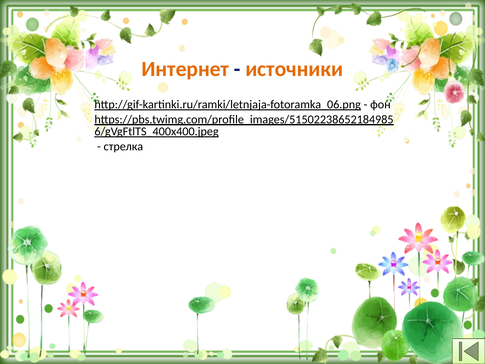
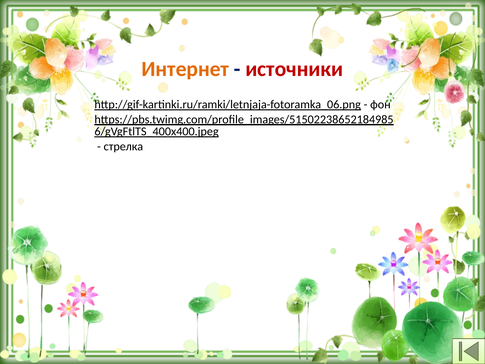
источники colour: orange -> red
